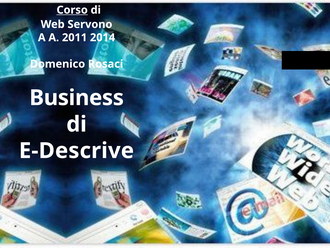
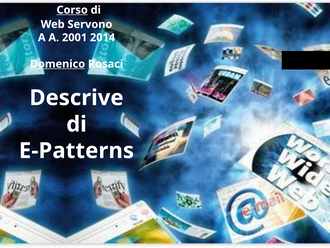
2011: 2011 -> 2001
Domenico underline: none -> present
Business: Business -> Descrive
E-Descrive: E-Descrive -> E-Patterns
